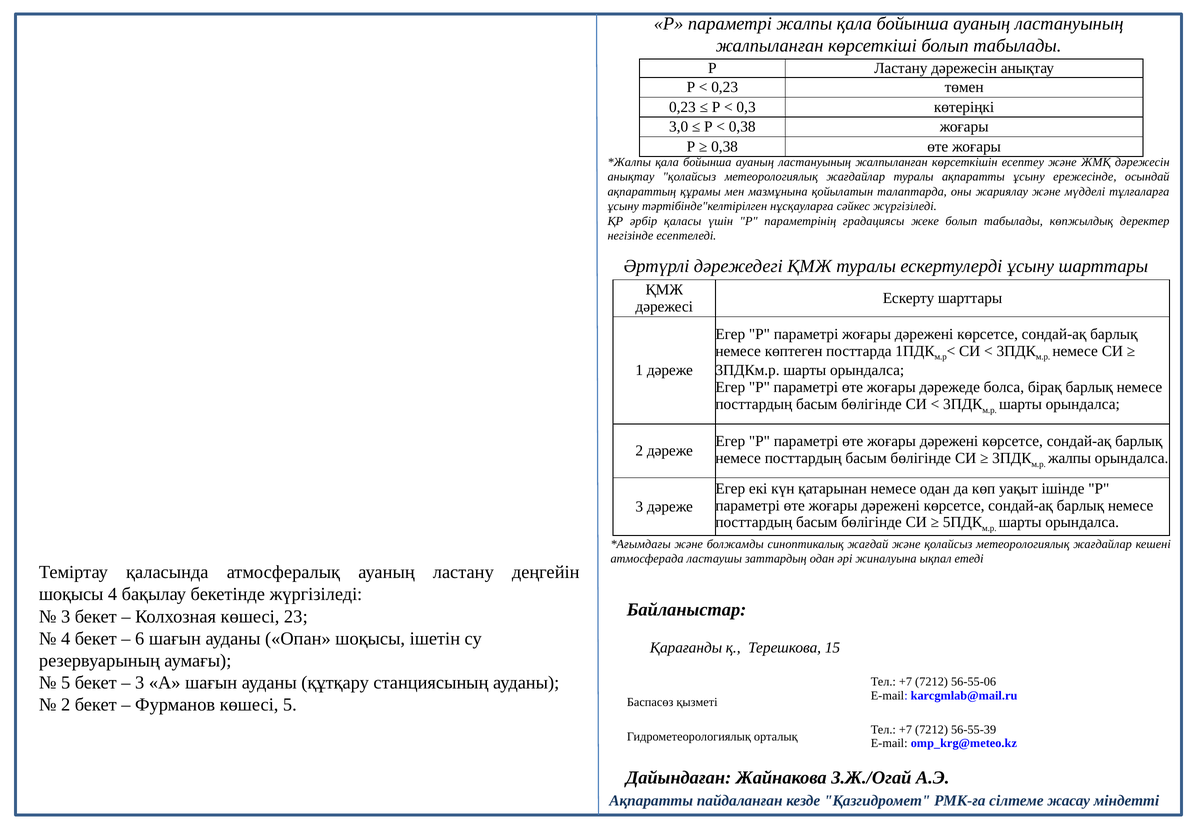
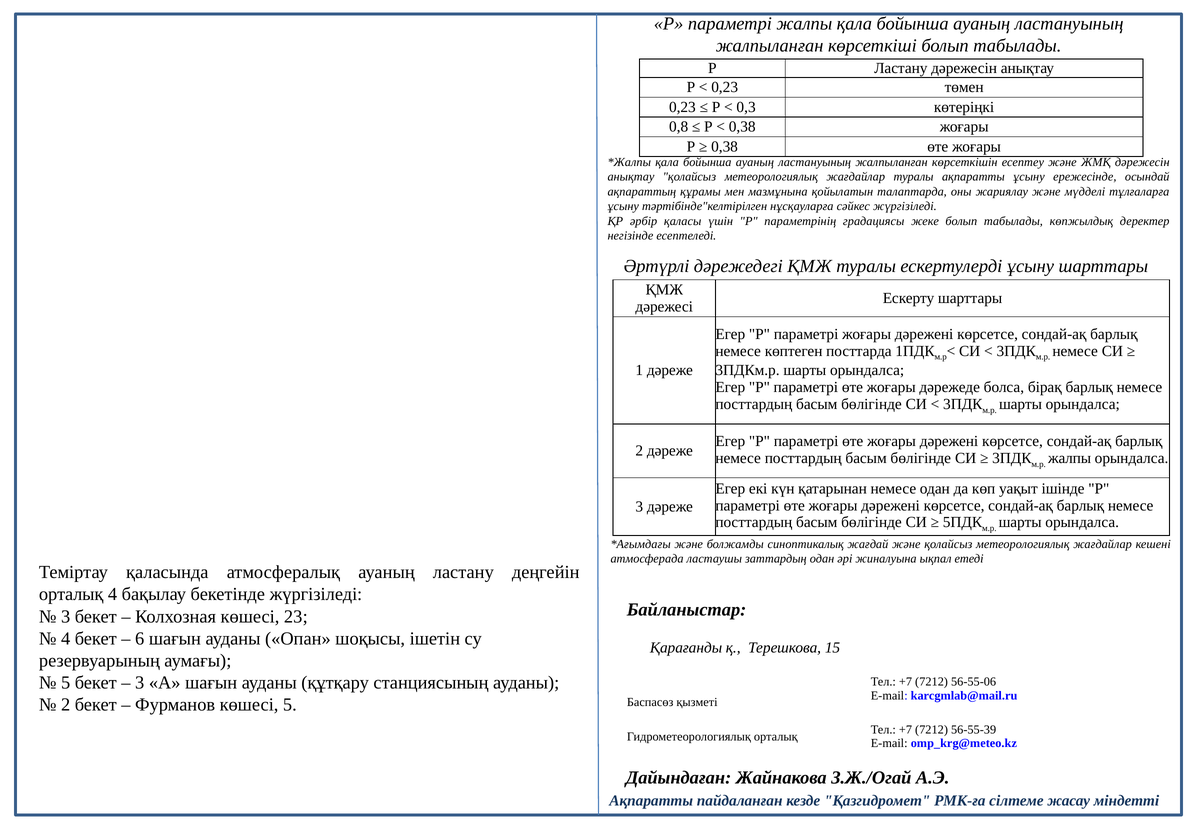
3,0: 3,0 -> 0,8
шоқысы at (71, 594): шоқысы -> орталық
